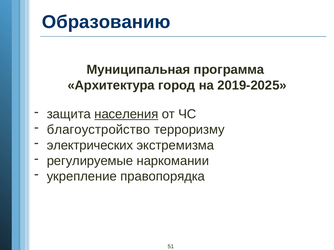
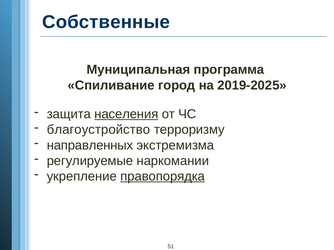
Образованию: Образованию -> Собственные
Архитектура: Архитектура -> Спиливание
электрических: электрических -> направленных
правопорядка underline: none -> present
